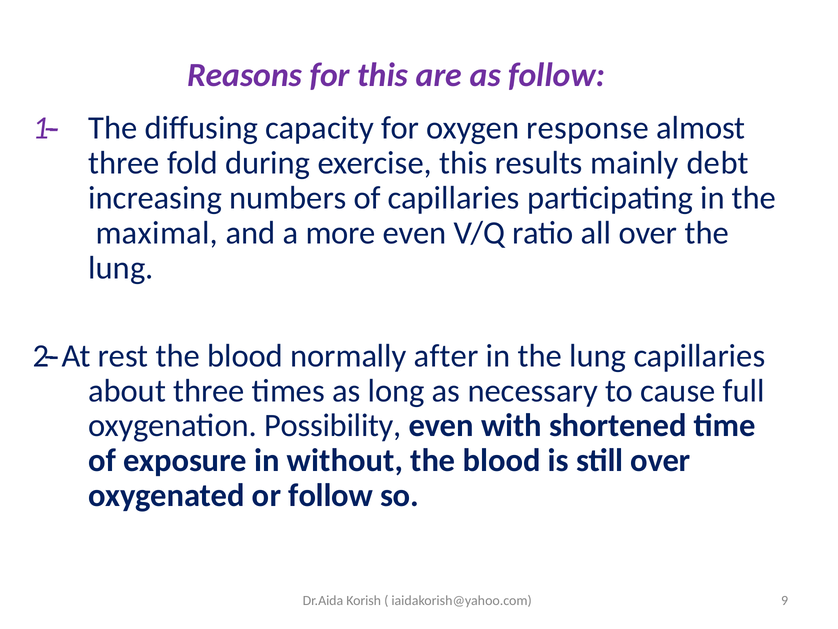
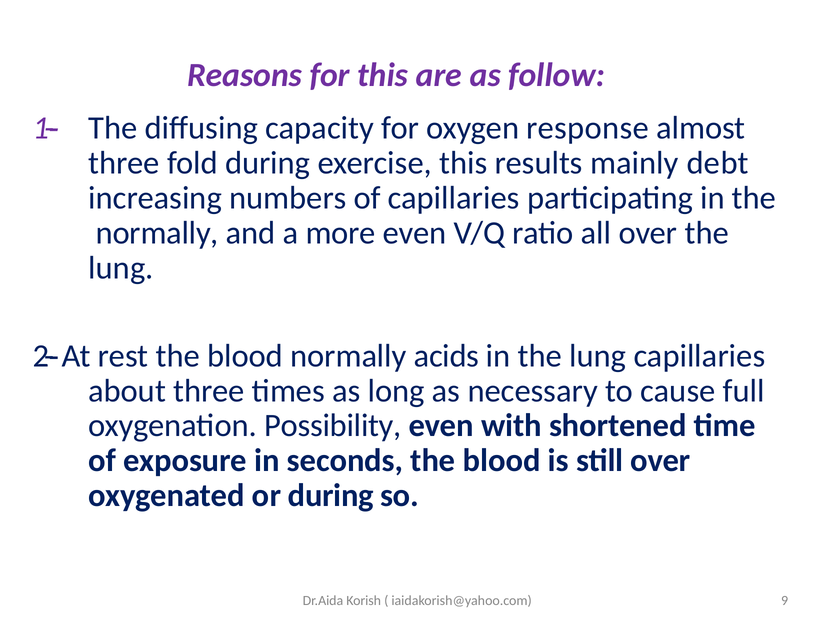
maximal at (157, 233): maximal -> normally
after: after -> acids
without: without -> seconds
or follow: follow -> during
